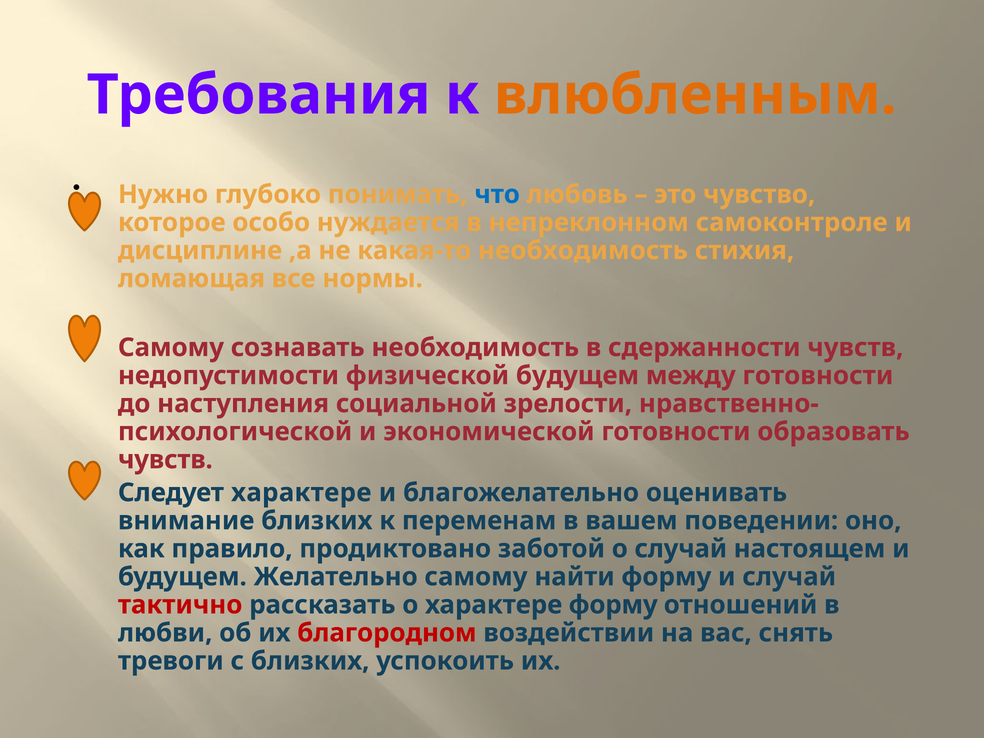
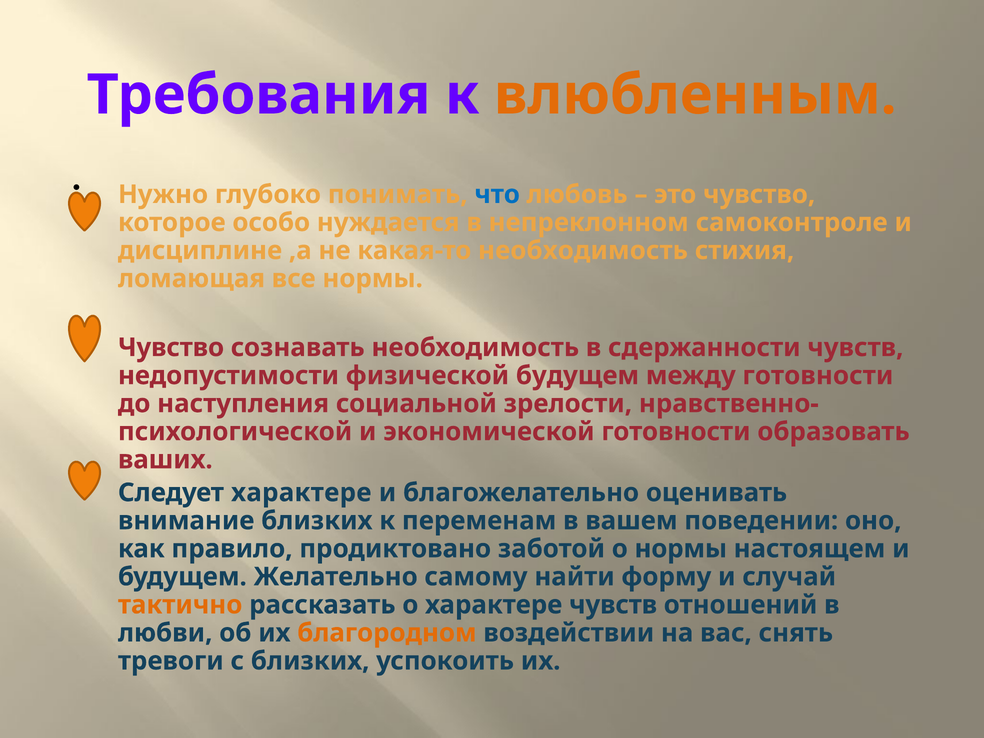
Самому at (171, 348): Самому -> Чувство
чувств at (165, 460): чувств -> ваших
о случай: случай -> нормы
тактично colour: red -> orange
характере форму: форму -> чувств
благородном colour: red -> orange
